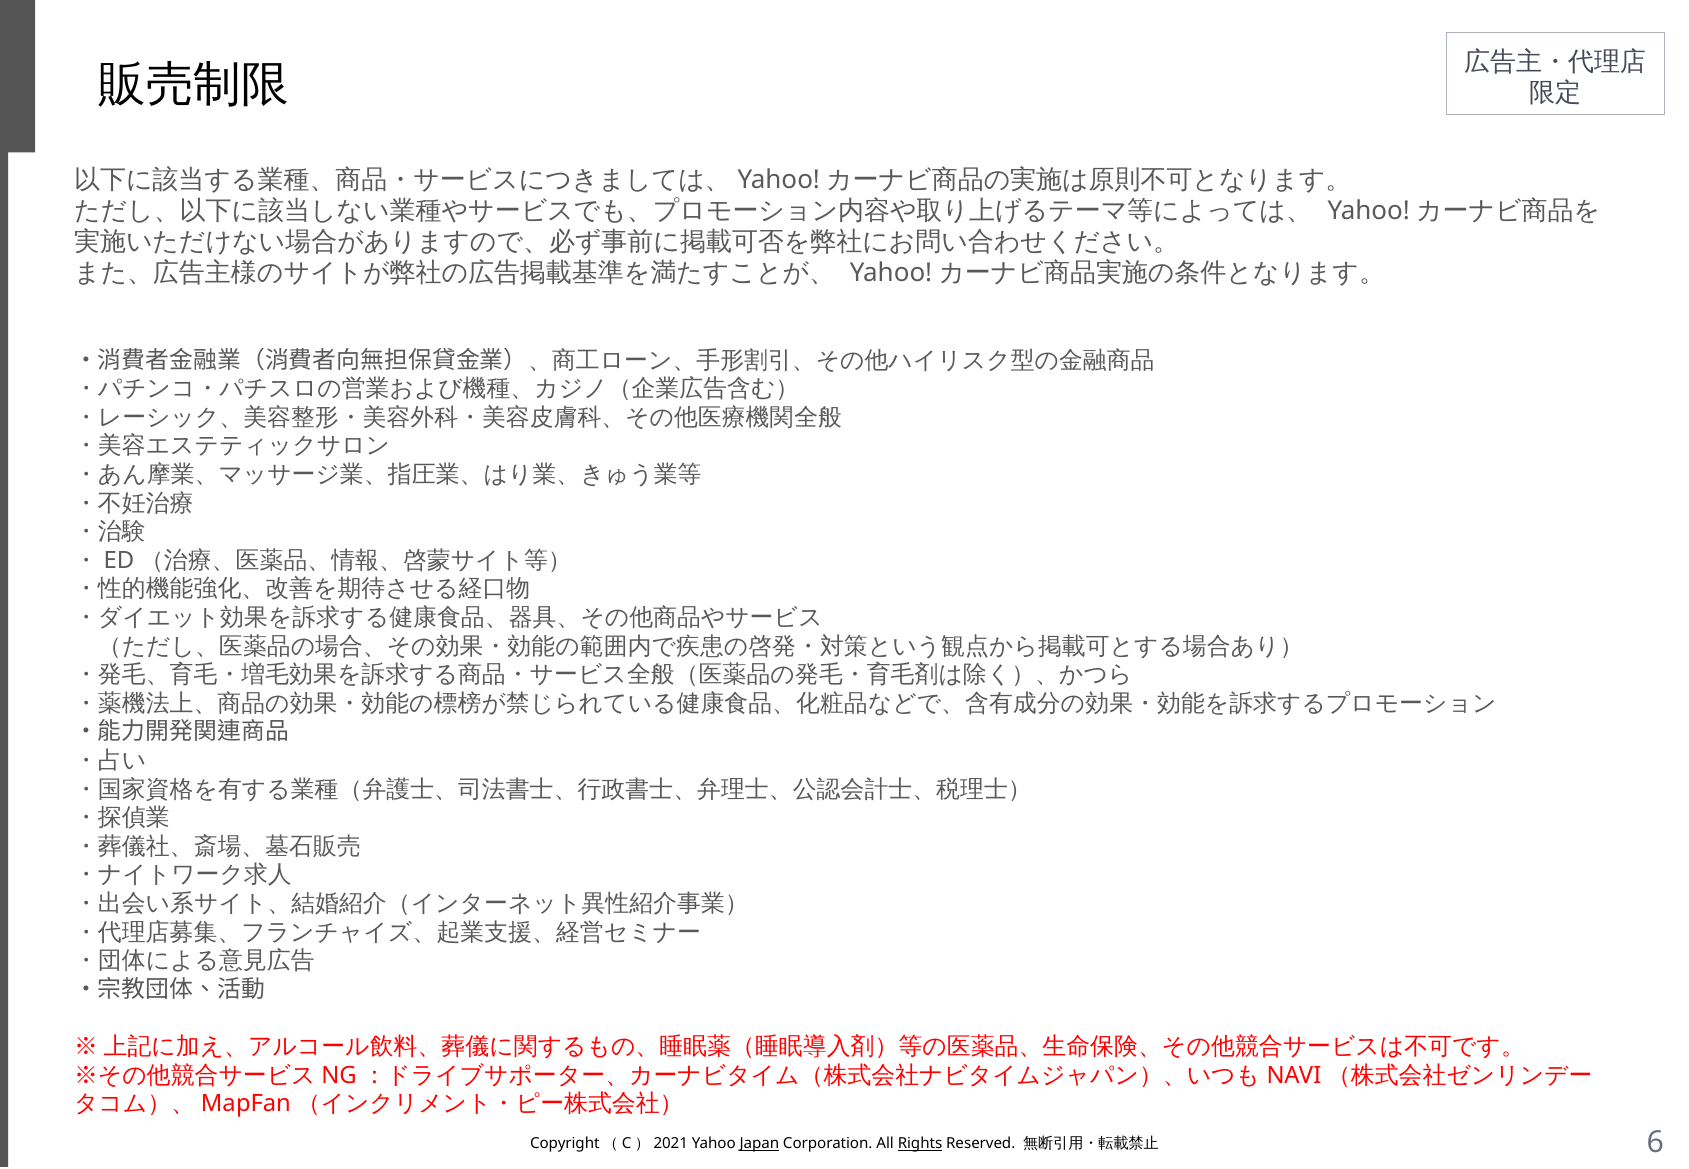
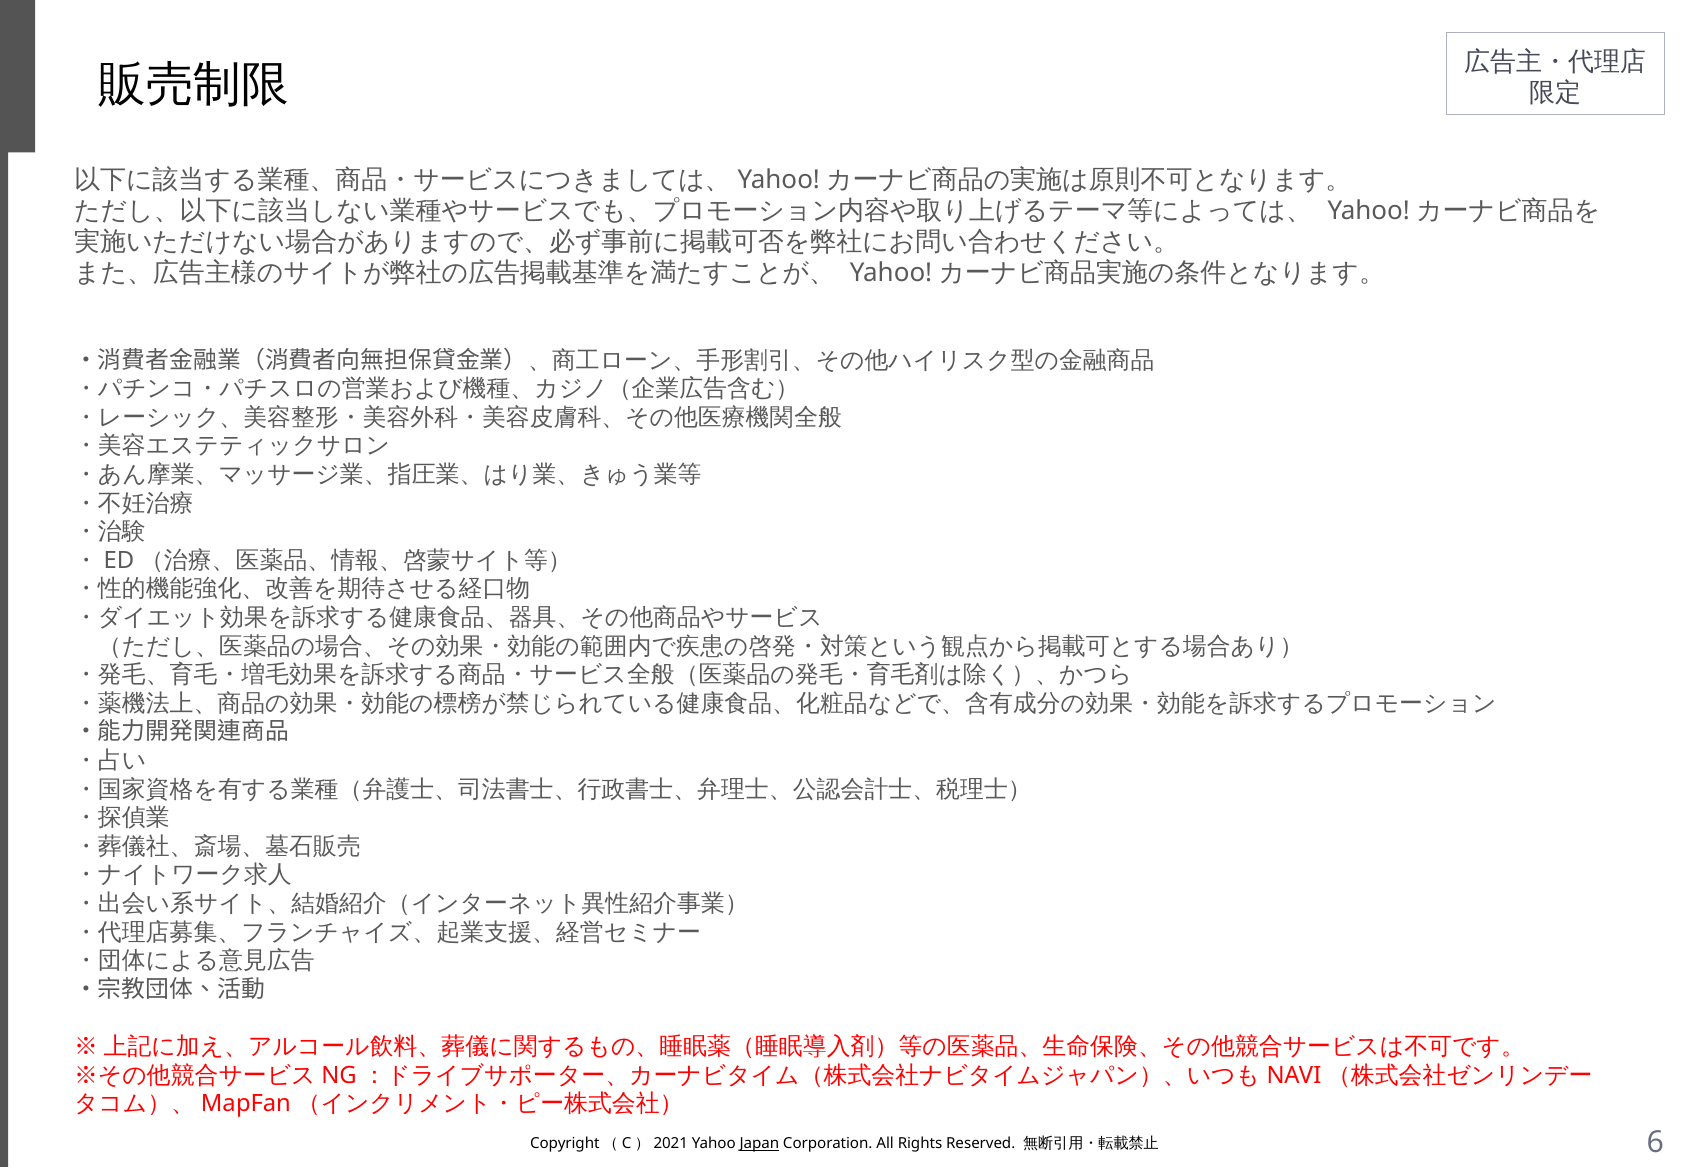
Rights underline: present -> none
